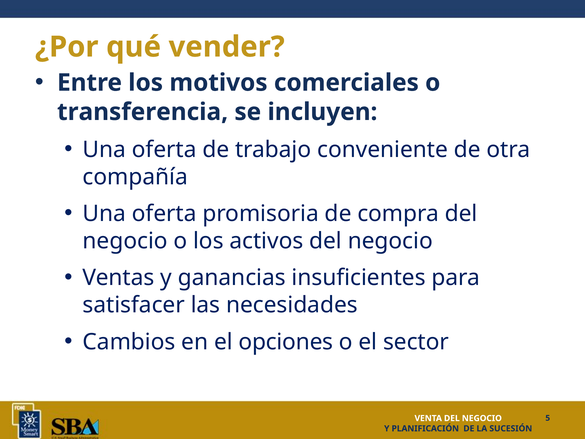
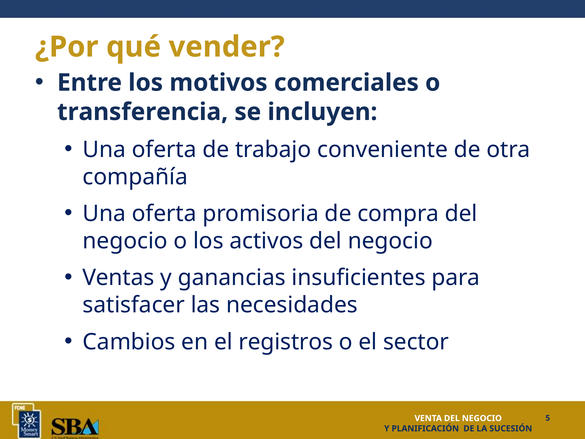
opciones: opciones -> registros
